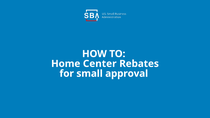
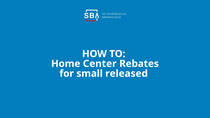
approval: approval -> released
